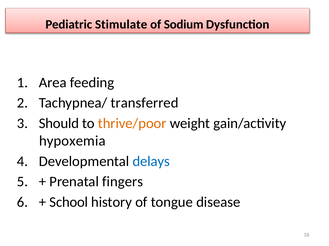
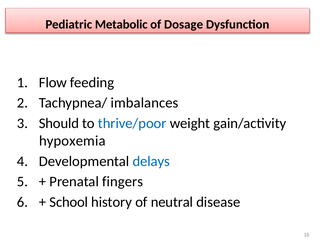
Stimulate: Stimulate -> Metabolic
Sodium: Sodium -> Dosage
Area: Area -> Flow
transferred: transferred -> imbalances
thrive/poor colour: orange -> blue
tongue: tongue -> neutral
